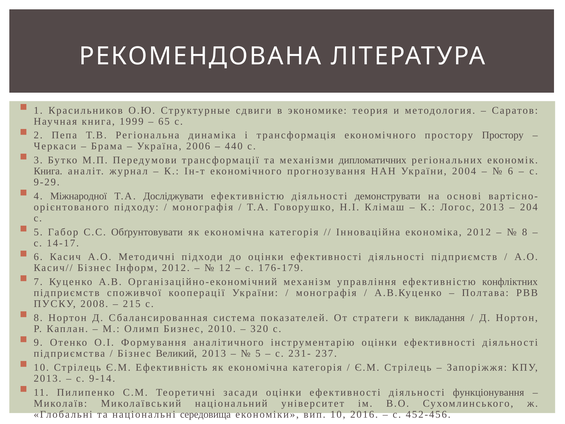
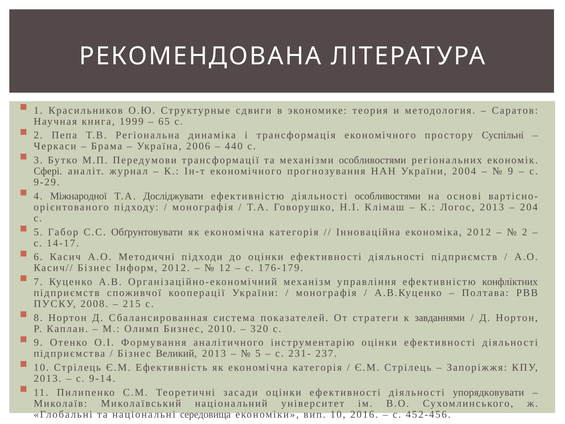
простору Простору: Простору -> Суспільні
механізми дипломатичних: дипломатичних -> особливостями
Книга at (48, 171): Книга -> Сфері
6 at (510, 171): 6 -> 9
діяльності демонструвати: демонструвати -> особливостями
8 at (525, 232): 8 -> 2
викладання: викладання -> завданнями
функціонування: функціонування -> упорядковувати
